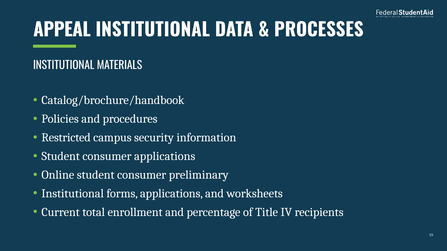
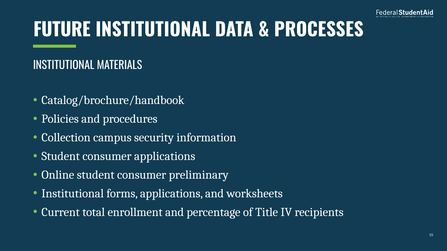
APPEAL: APPEAL -> FUTURE
Restricted: Restricted -> Collection
